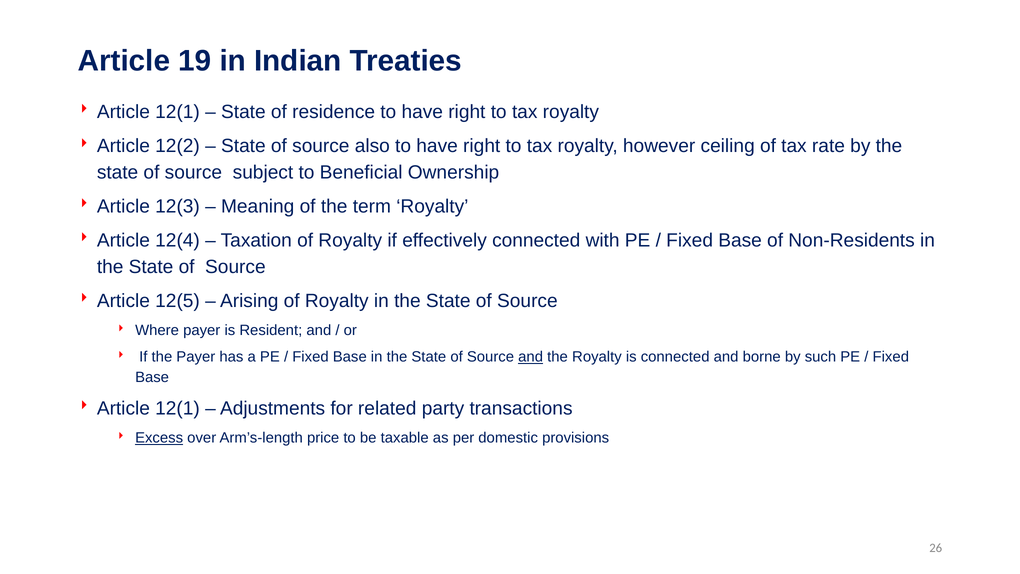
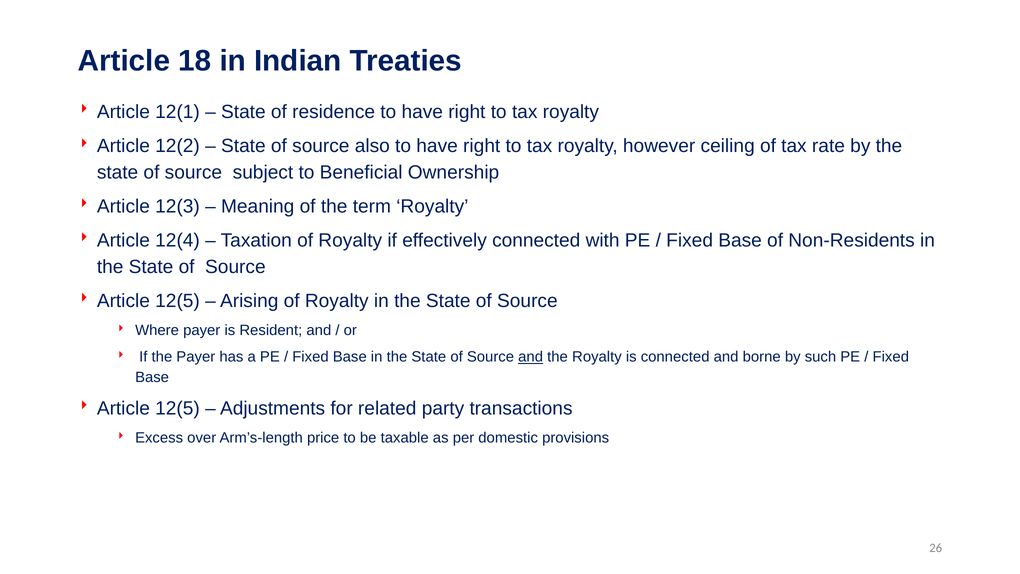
19: 19 -> 18
12(1 at (178, 408): 12(1 -> 12(5
Excess underline: present -> none
